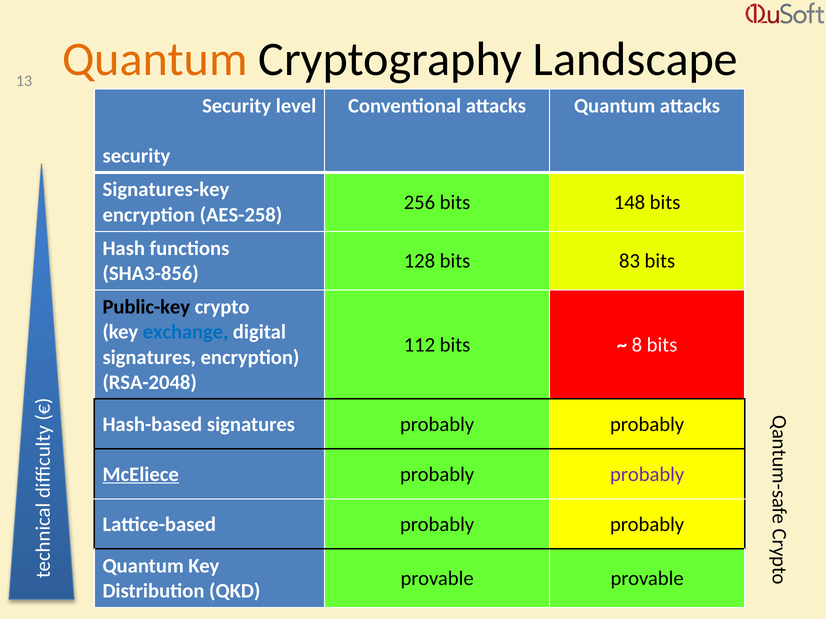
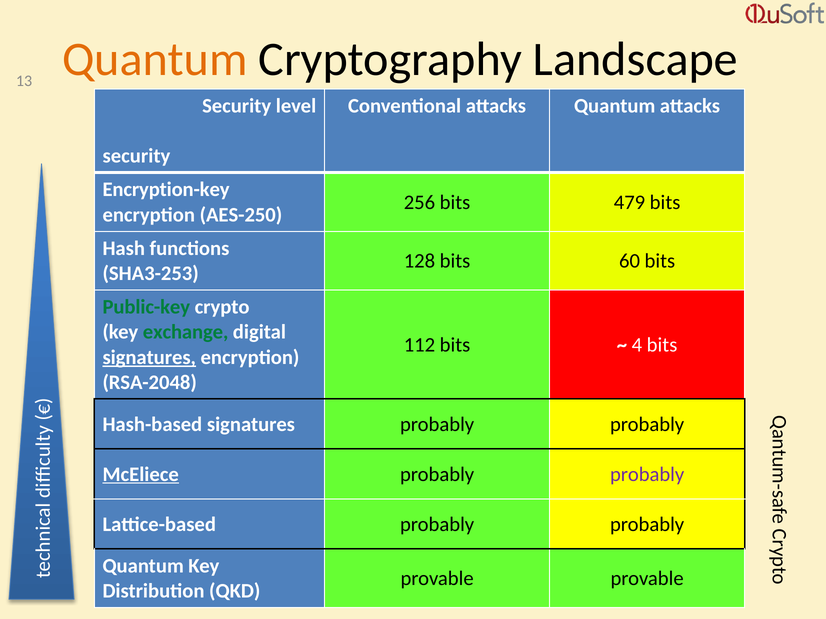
Signatures-key: Signatures-key -> Encryption-key
148: 148 -> 479
AES-258: AES-258 -> AES-250
83: 83 -> 60
SHA3-856: SHA3-856 -> SHA3-253
Public-key colour: black -> green
exchange colour: blue -> green
8: 8 -> 4
signatures at (149, 358) underline: none -> present
